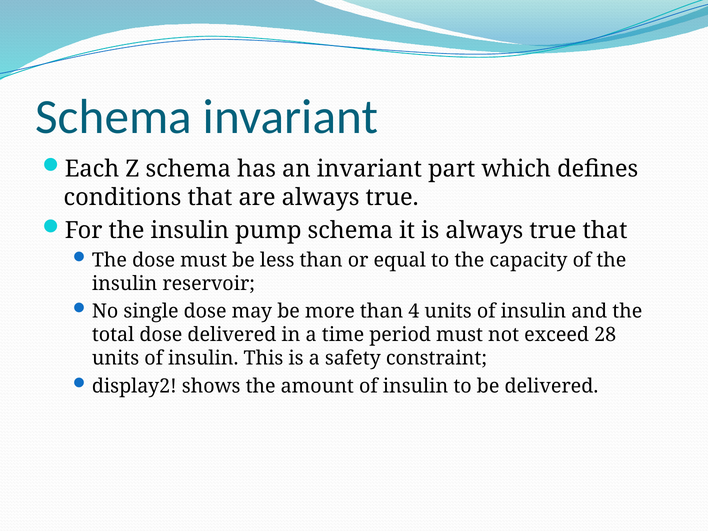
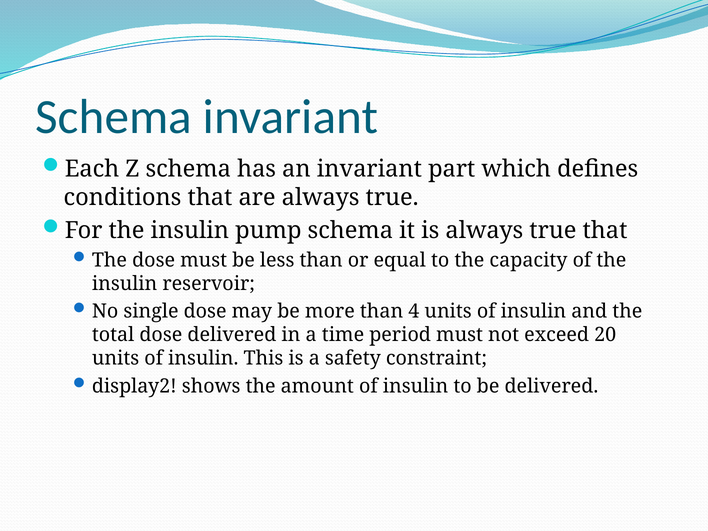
28: 28 -> 20
